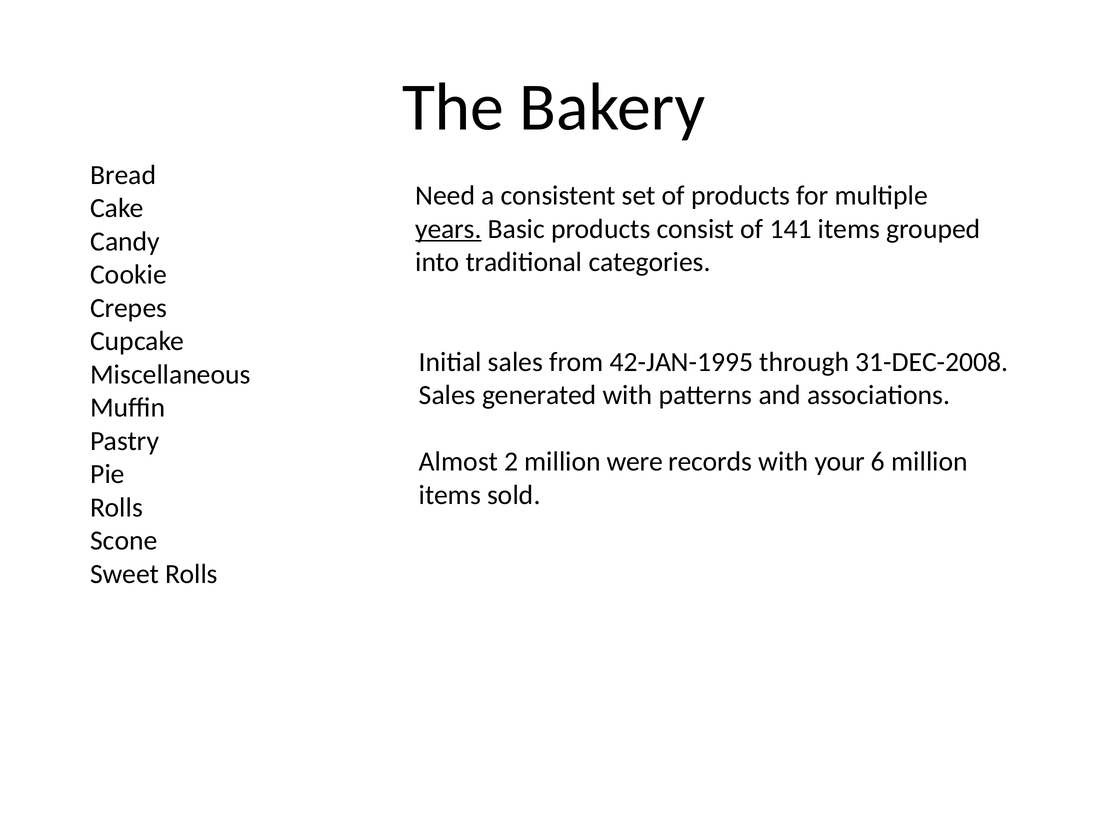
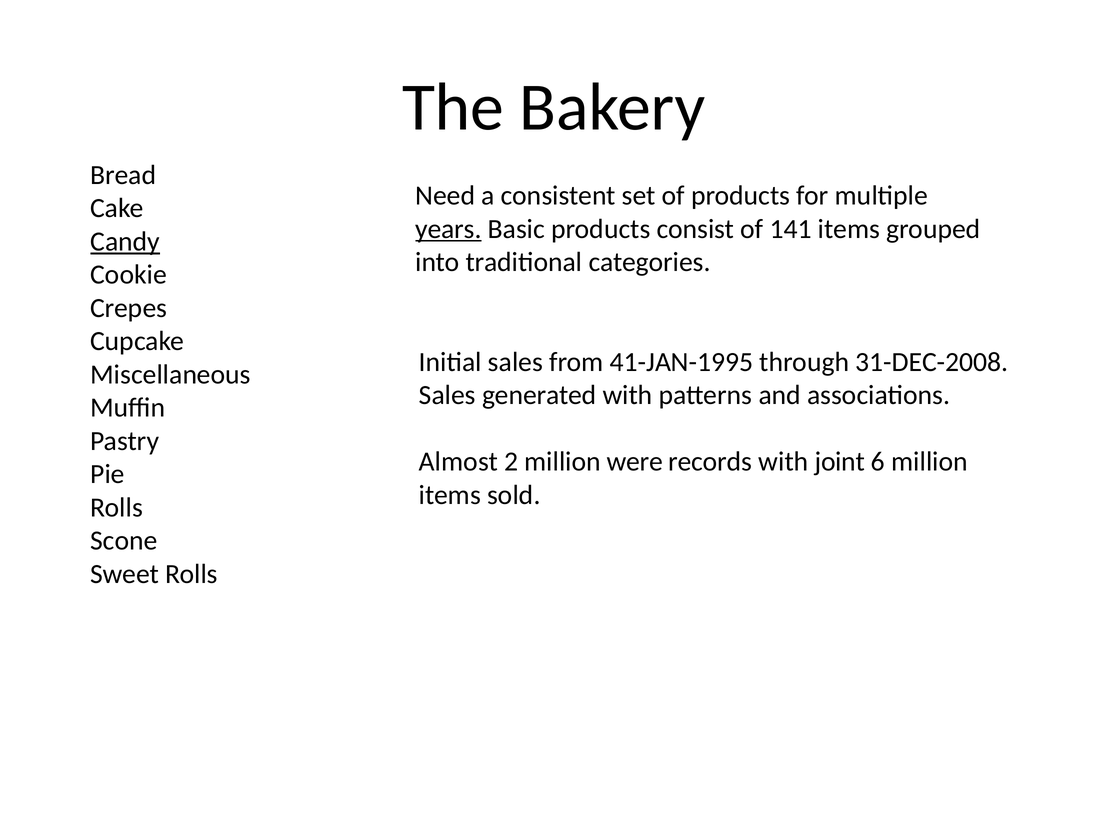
Candy underline: none -> present
42-JAN-1995: 42-JAN-1995 -> 41-JAN-1995
your: your -> joint
